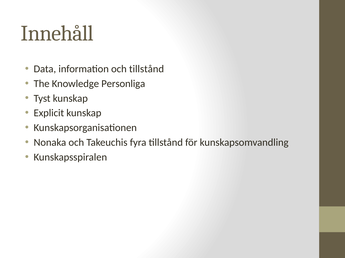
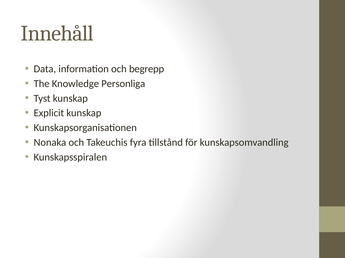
och tillstånd: tillstånd -> begrepp
